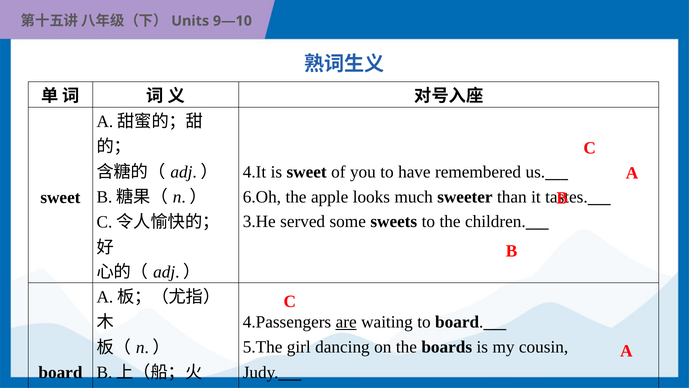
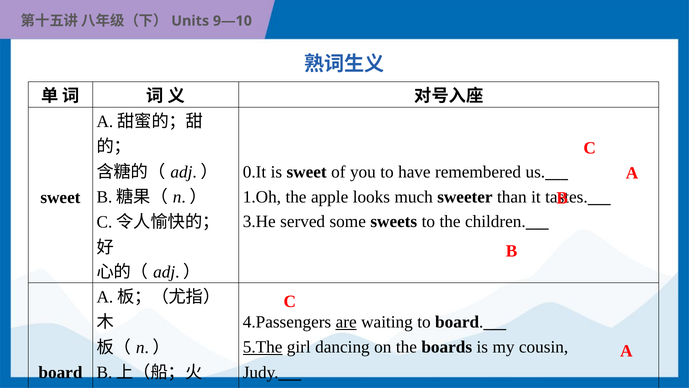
4.It: 4.It -> 0.It
6.Oh: 6.Oh -> 1.Oh
5.The underline: none -> present
